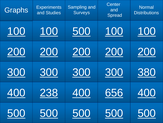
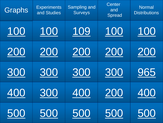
100 500: 500 -> 109
380: 380 -> 965
400 238: 238 -> 300
400 656: 656 -> 200
